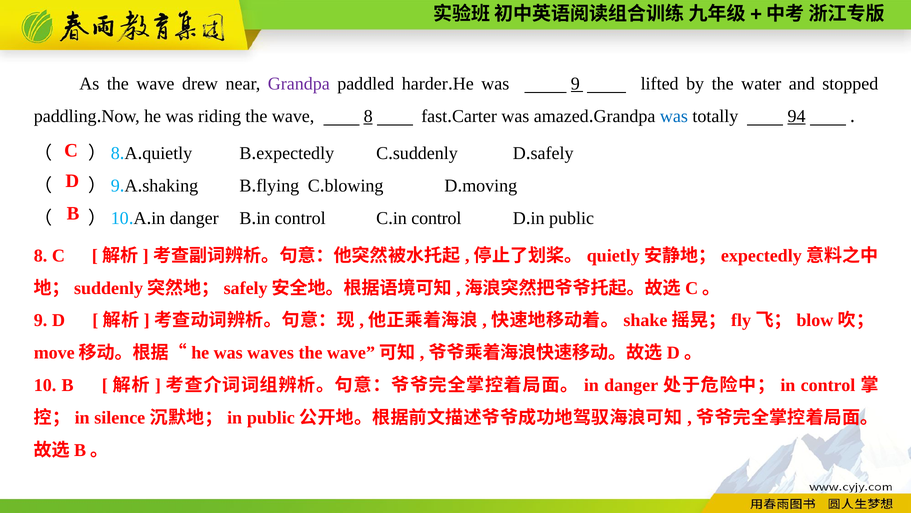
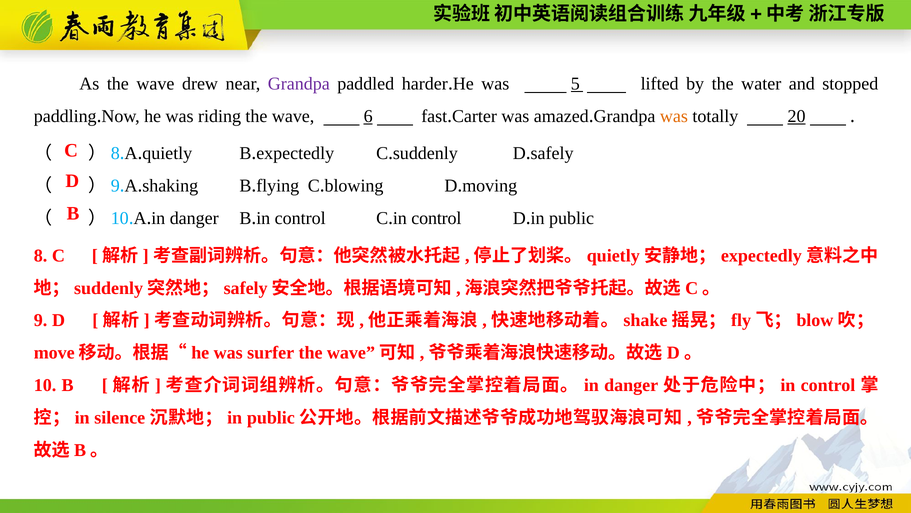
was 9: 9 -> 5
wave 8: 8 -> 6
was at (674, 116) colour: blue -> orange
94: 94 -> 20
waves: waves -> surfer
